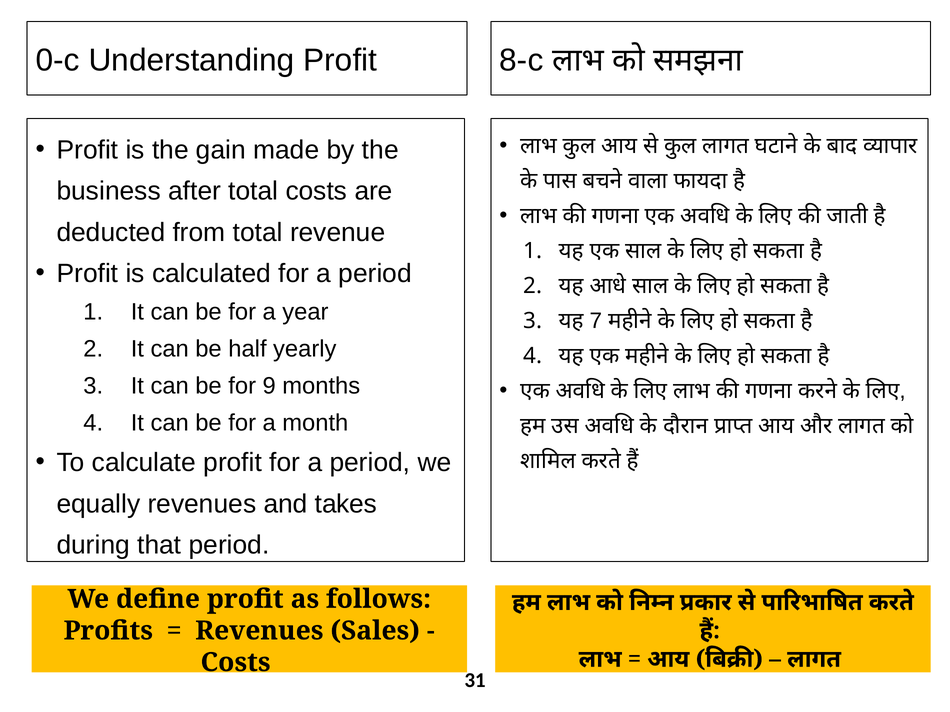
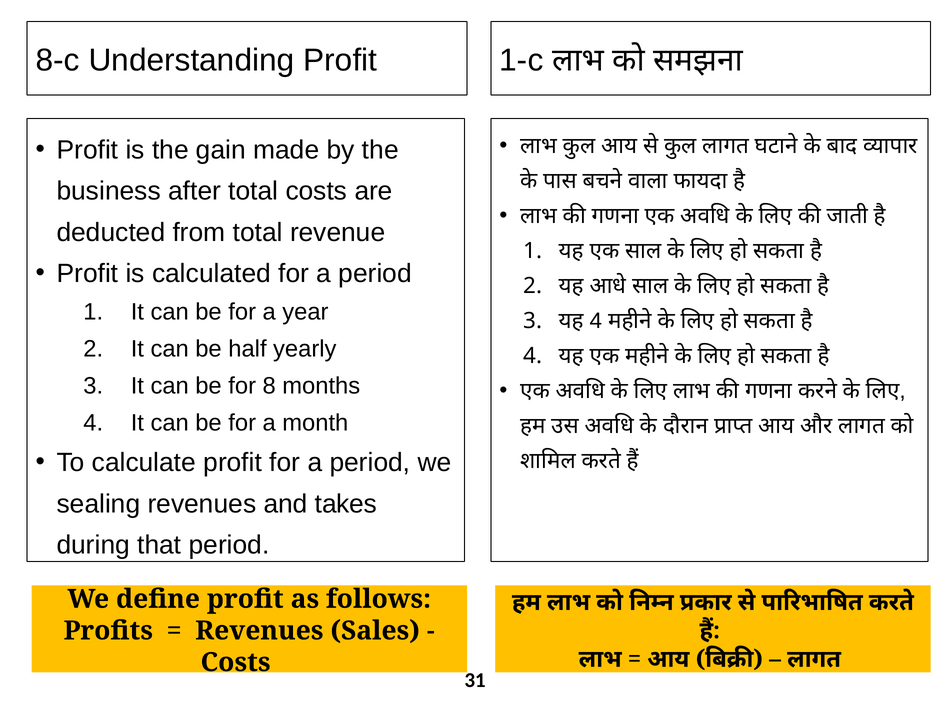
0-c: 0-c -> 8-c
8-c: 8-c -> 1-c
7 at (596, 321): 7 -> 4
9: 9 -> 8
equally: equally -> sealing
